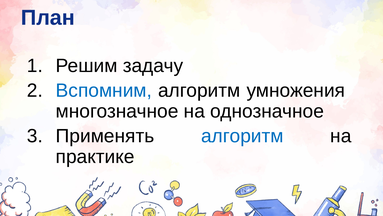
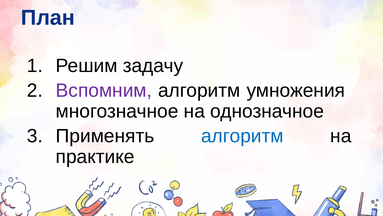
Вспомним colour: blue -> purple
